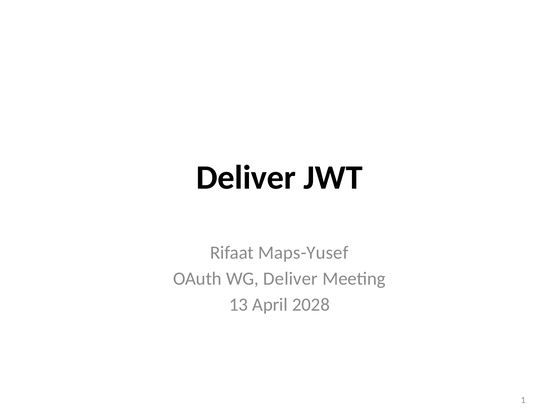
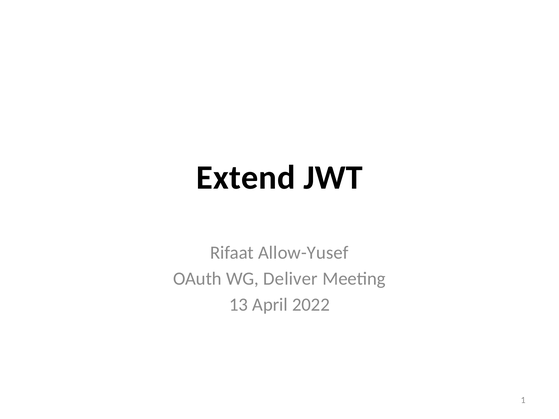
Deliver at (246, 178): Deliver -> Extend
Maps-Yusef: Maps-Yusef -> Allow-Yusef
2028: 2028 -> 2022
